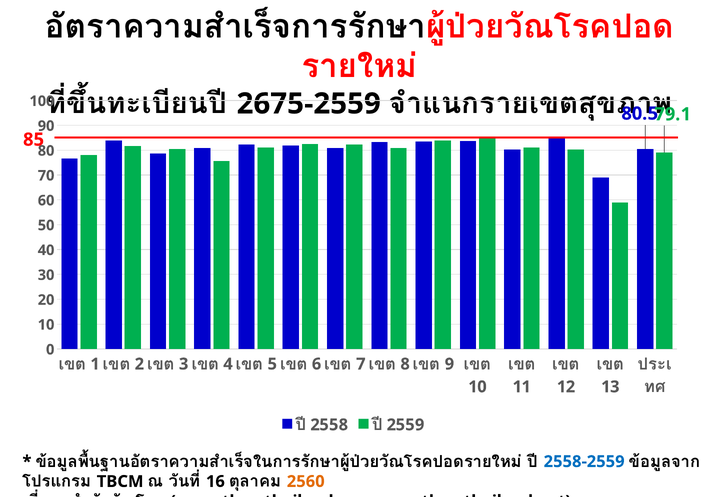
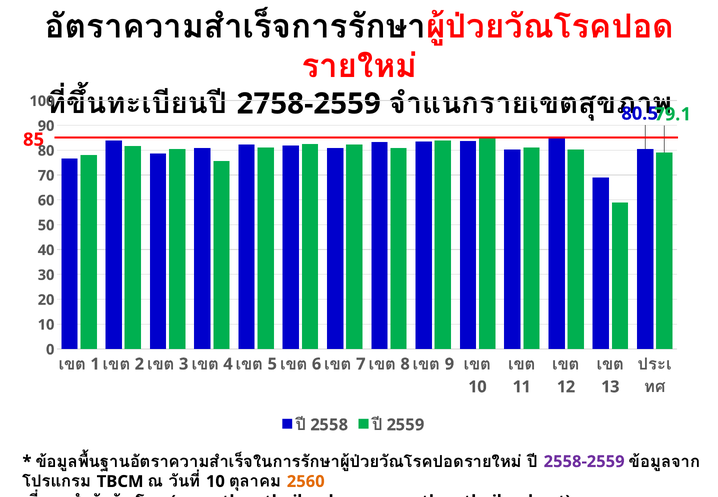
2675-2559: 2675-2559 -> 2758-2559
2558-2559 colour: blue -> purple
16 at (215, 482): 16 -> 10
